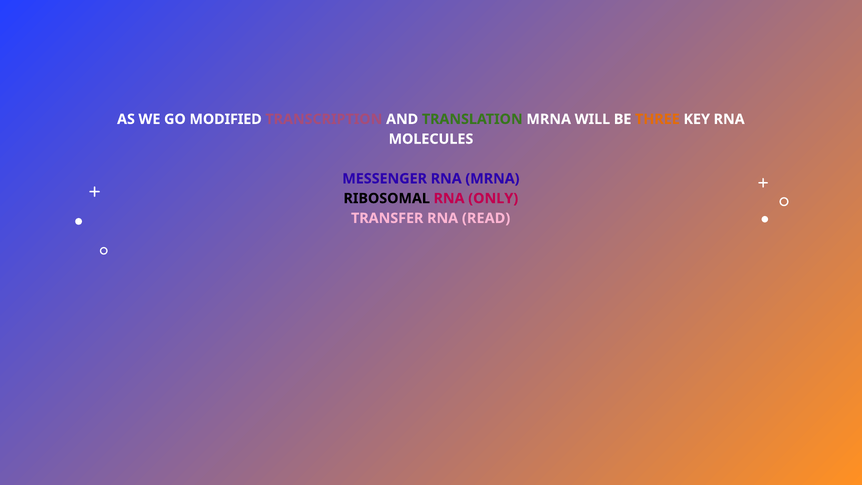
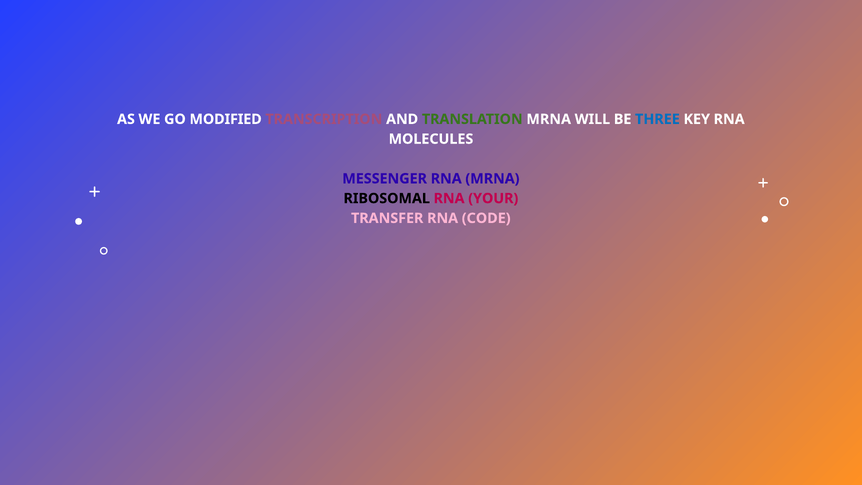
THREE colour: orange -> blue
ONLY: ONLY -> YOUR
READ: READ -> CODE
